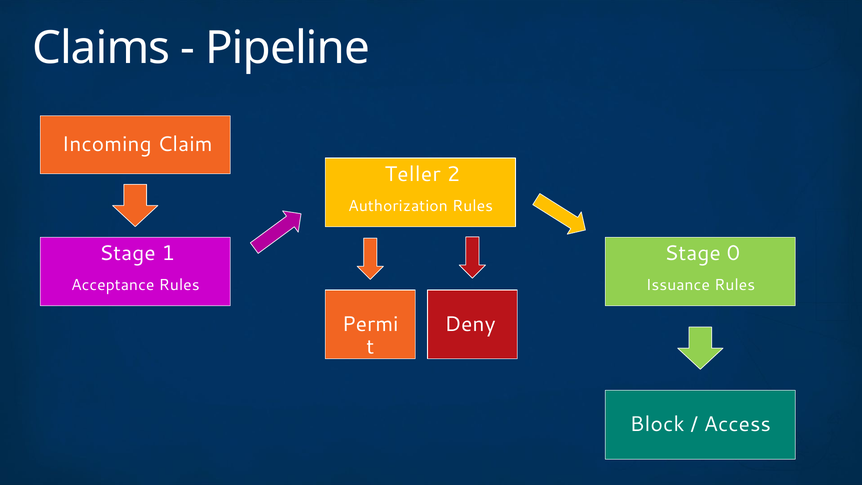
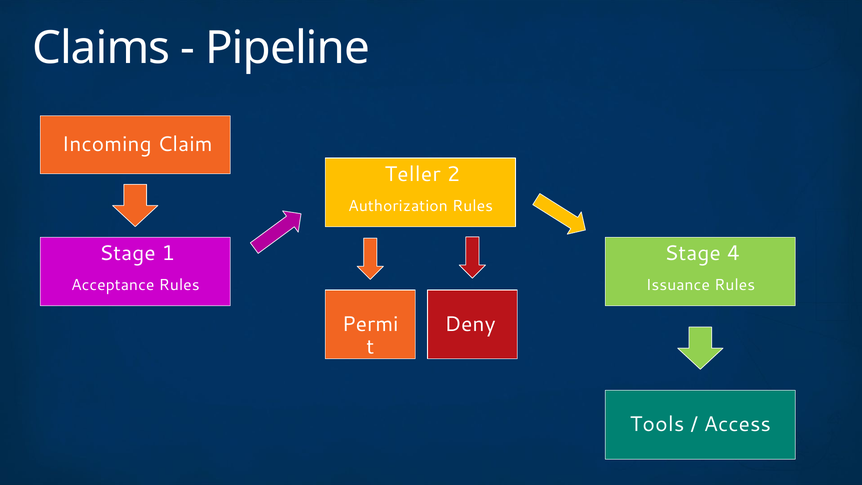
0: 0 -> 4
Block: Block -> Tools
